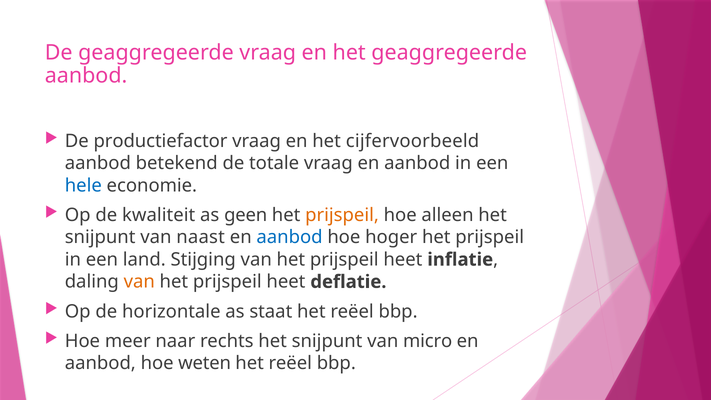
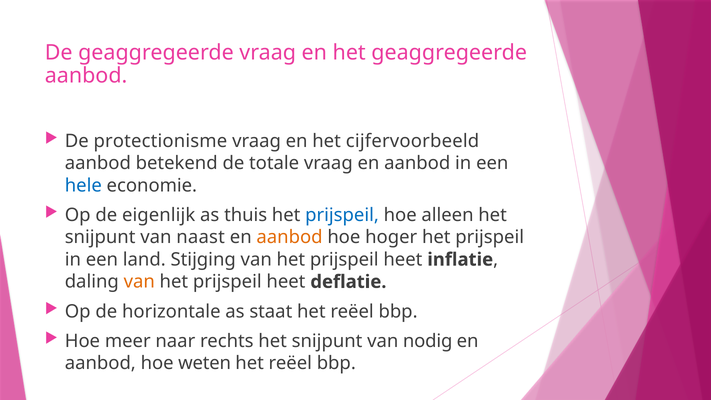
productiefactor: productiefactor -> protectionisme
kwaliteit: kwaliteit -> eigenlijk
geen: geen -> thuis
prijspeil at (342, 215) colour: orange -> blue
aanbod at (290, 237) colour: blue -> orange
micro: micro -> nodig
